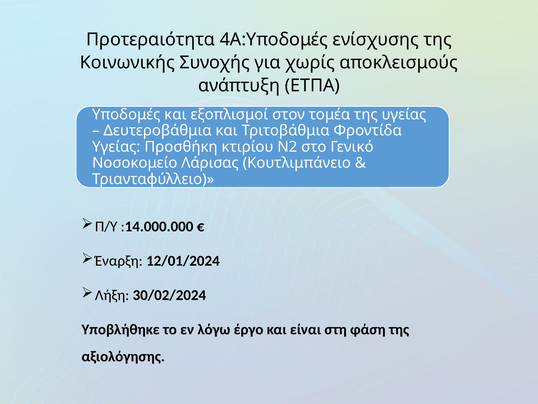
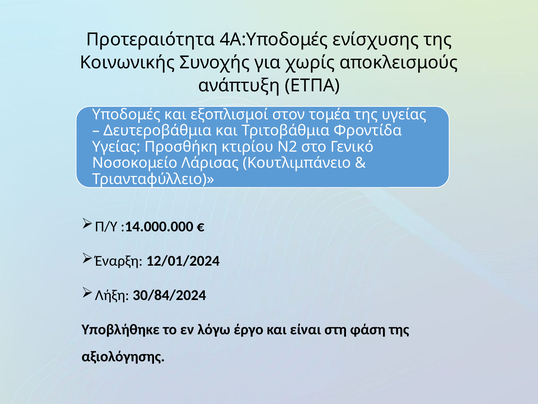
30/02/2024: 30/02/2024 -> 30/84/2024
